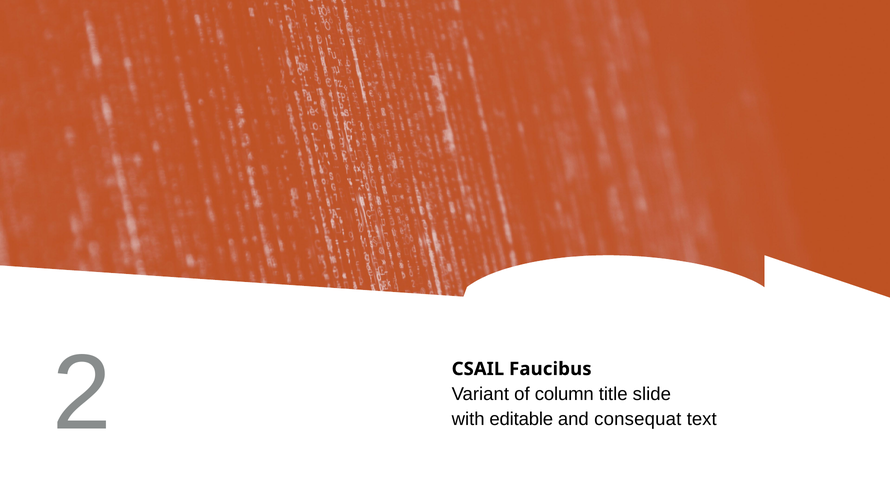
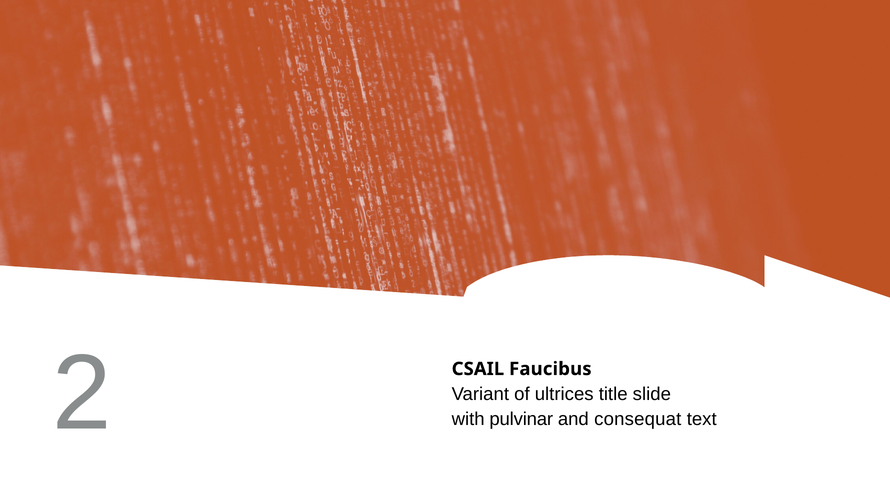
column: column -> ultrices
editable: editable -> pulvinar
